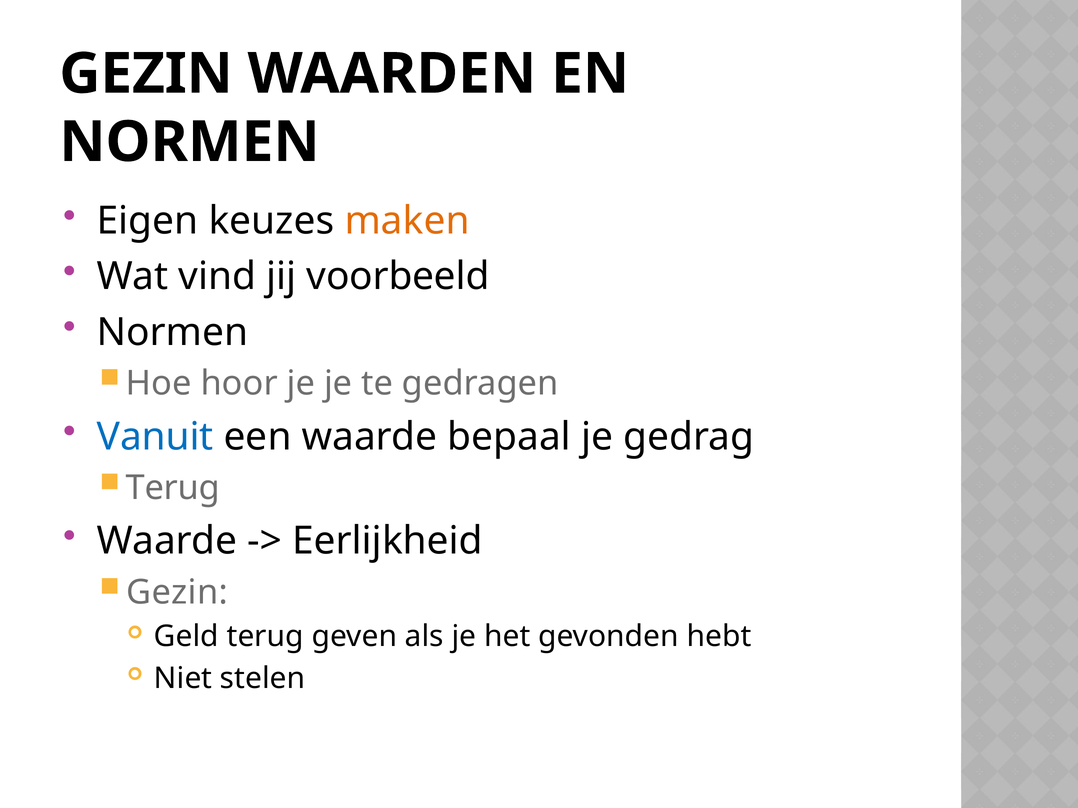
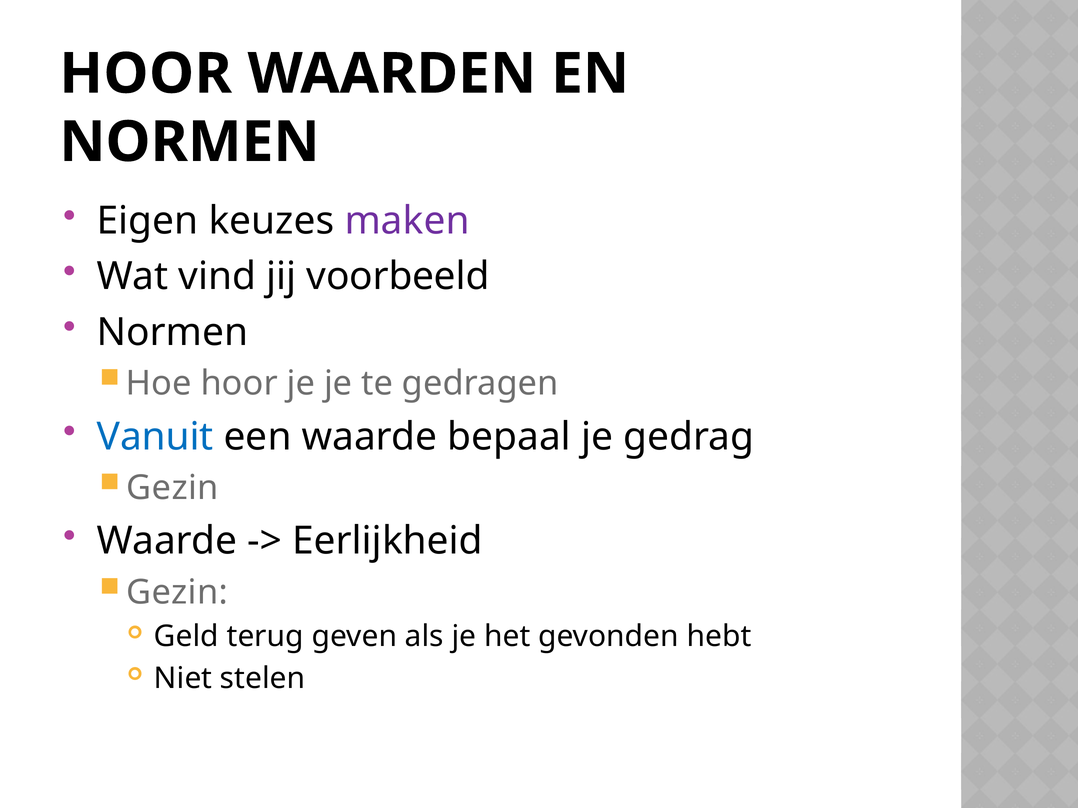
GEZIN at (146, 74): GEZIN -> HOOR
maken colour: orange -> purple
Terug at (173, 488): Terug -> Gezin
